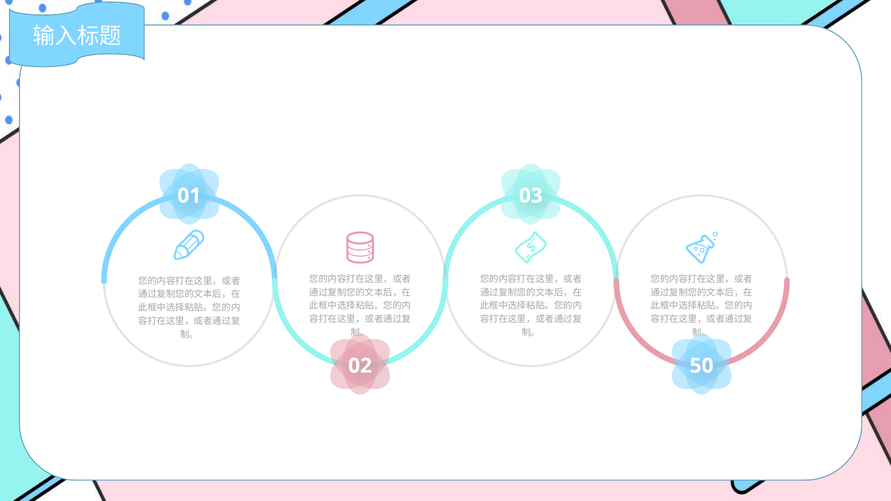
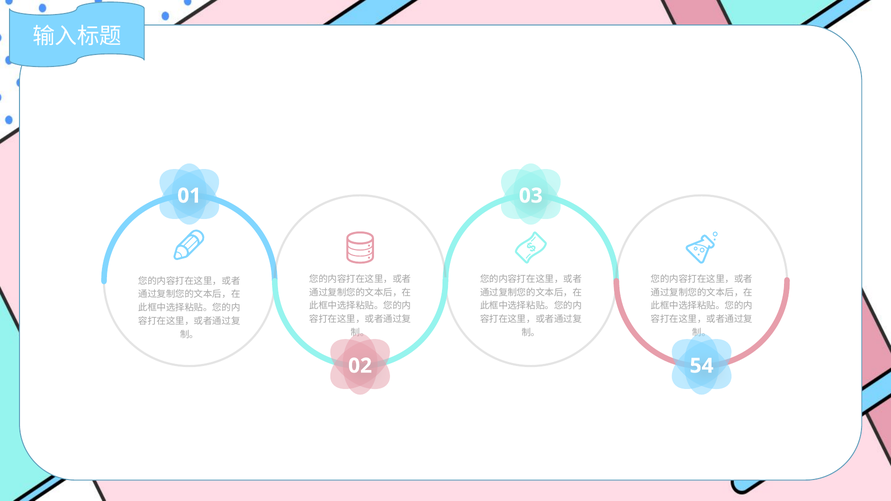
50: 50 -> 54
